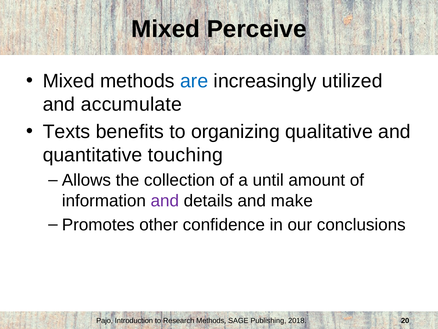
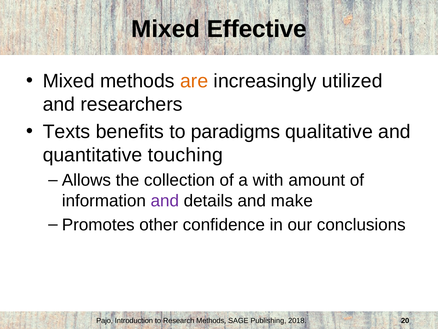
Perceive: Perceive -> Effective
are colour: blue -> orange
accumulate: accumulate -> researchers
organizing: organizing -> paradigms
until: until -> with
